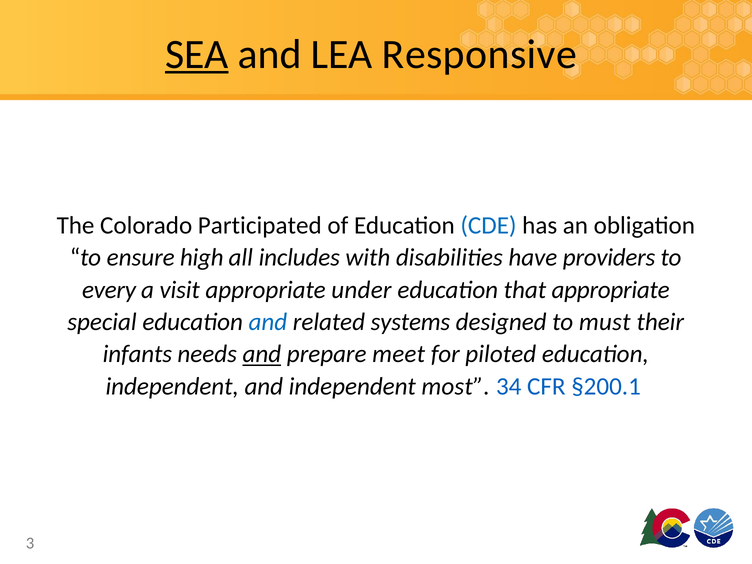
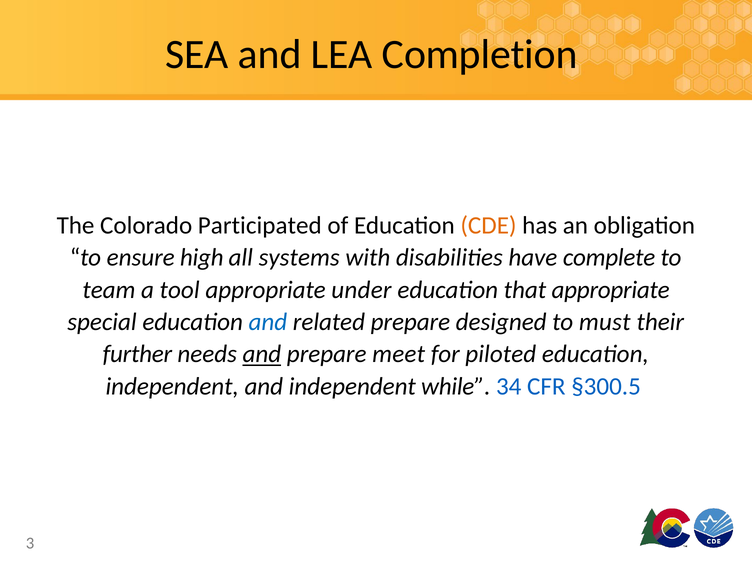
SEA underline: present -> none
Responsive: Responsive -> Completion
CDE colour: blue -> orange
includes: includes -> systems
providers: providers -> complete
every: every -> team
visit: visit -> tool
related systems: systems -> prepare
infants: infants -> further
most: most -> while
§200.1: §200.1 -> §300.5
